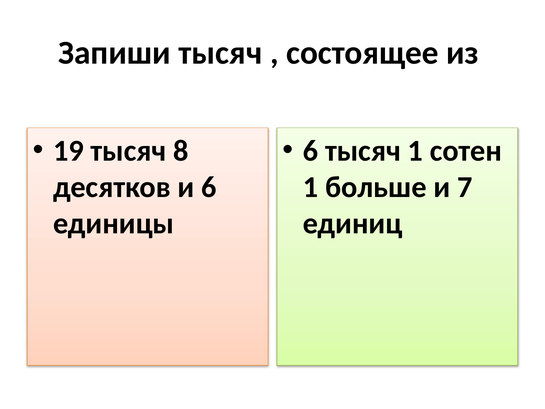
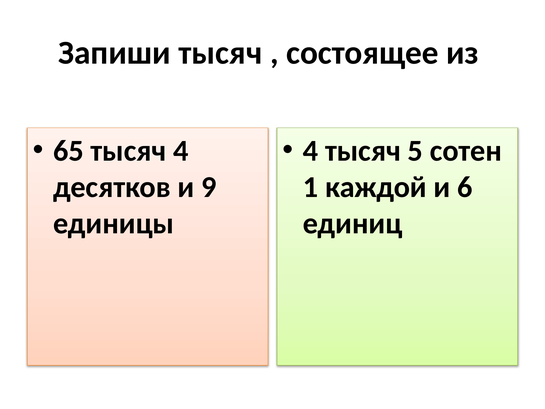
19: 19 -> 65
тысяч 8: 8 -> 4
6 at (311, 151): 6 -> 4
тысяч 1: 1 -> 5
и 6: 6 -> 9
больше: больше -> каждой
7: 7 -> 6
